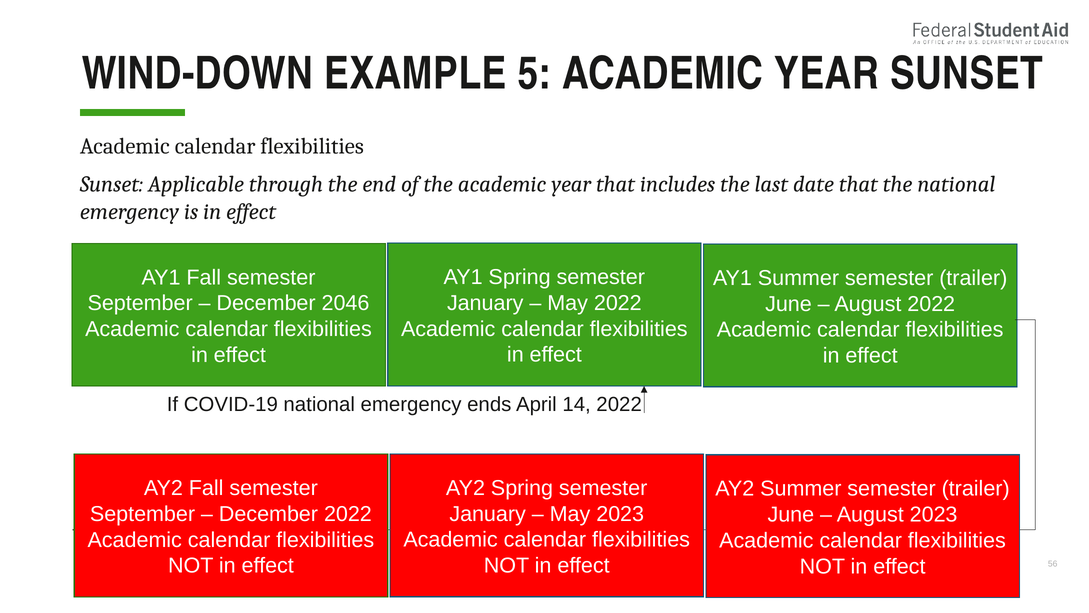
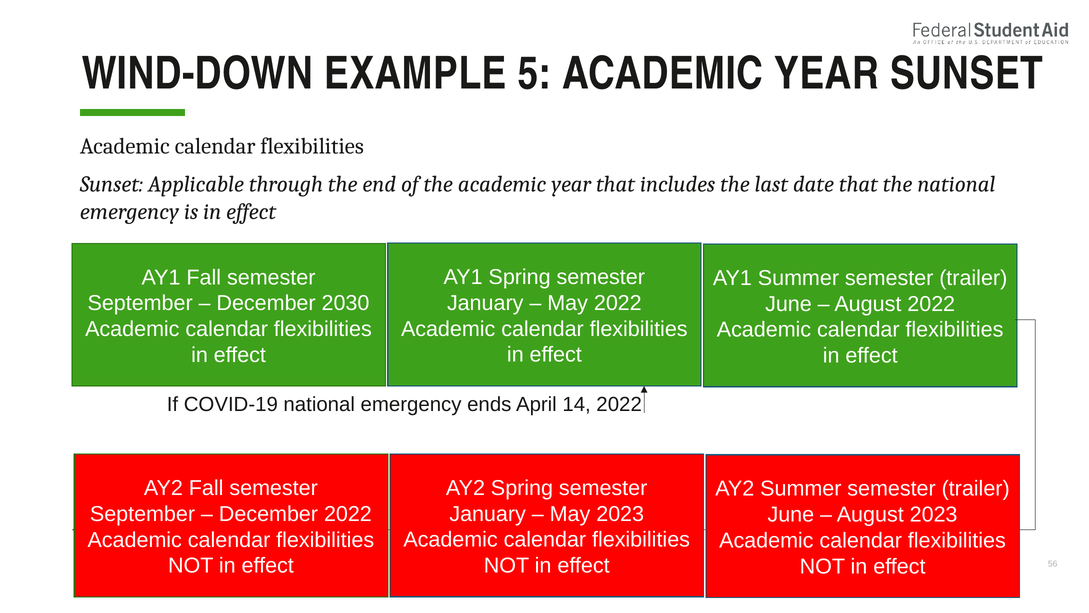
2046: 2046 -> 2030
